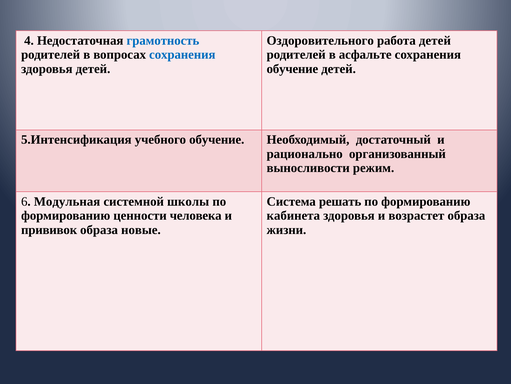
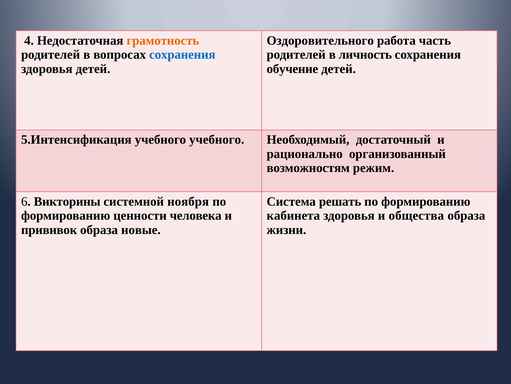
грамотность colour: blue -> orange
работа детей: детей -> часть
асфальте: асфальте -> личность
учебного обучение: обучение -> учебного
выносливости: выносливости -> возможностям
Модульная: Модульная -> Викторины
школы: школы -> ноября
возрастет: возрастет -> общества
